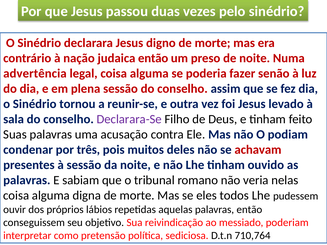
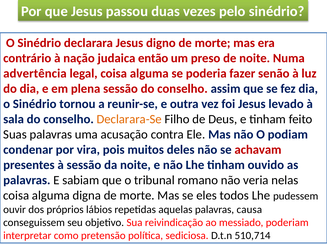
Declarara-Se colour: purple -> orange
três: três -> vira
palavras então: então -> causa
710,764: 710,764 -> 510,714
